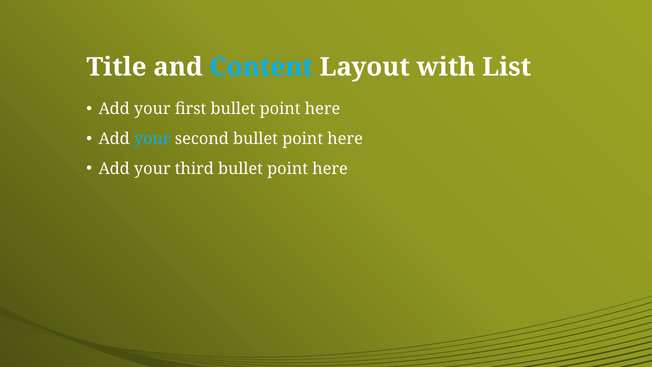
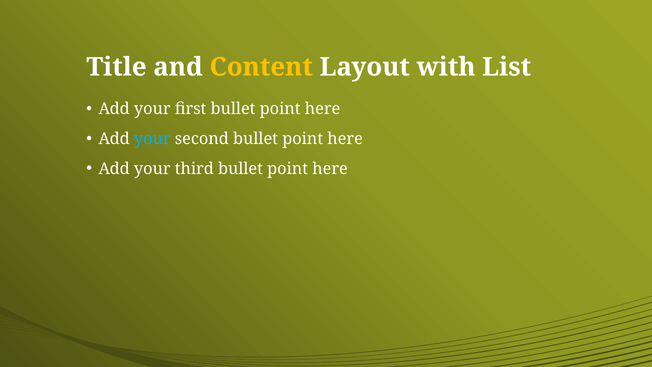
Content colour: light blue -> yellow
